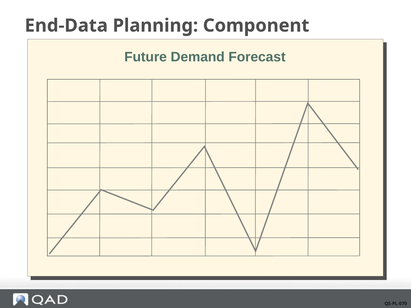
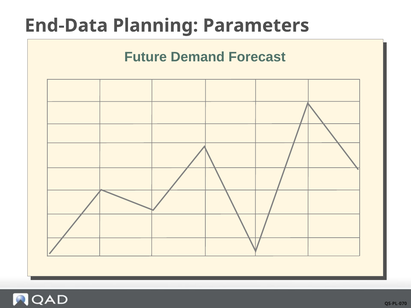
Component: Component -> Parameters
